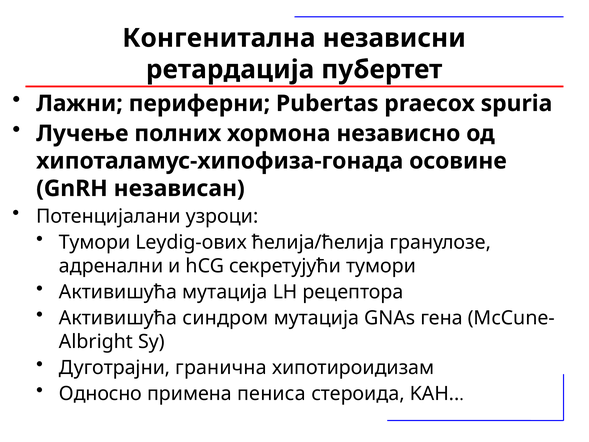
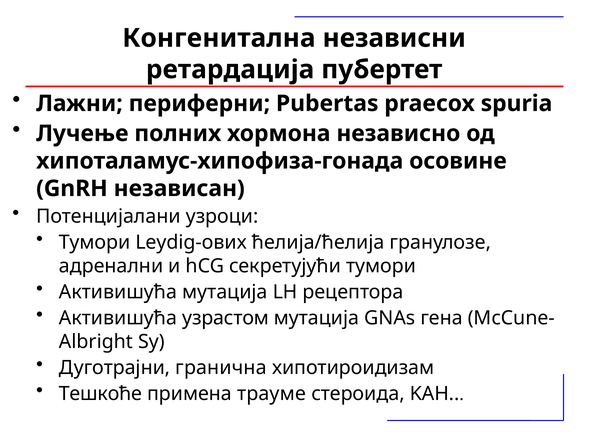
синдром: синдром -> узрастом
Односно: Односно -> Тешкоће
пениса: пениса -> трауме
